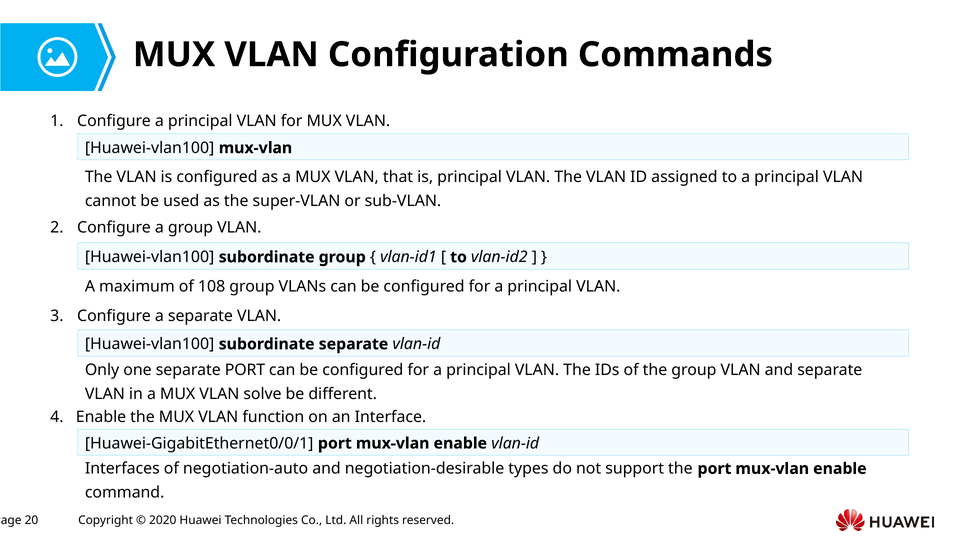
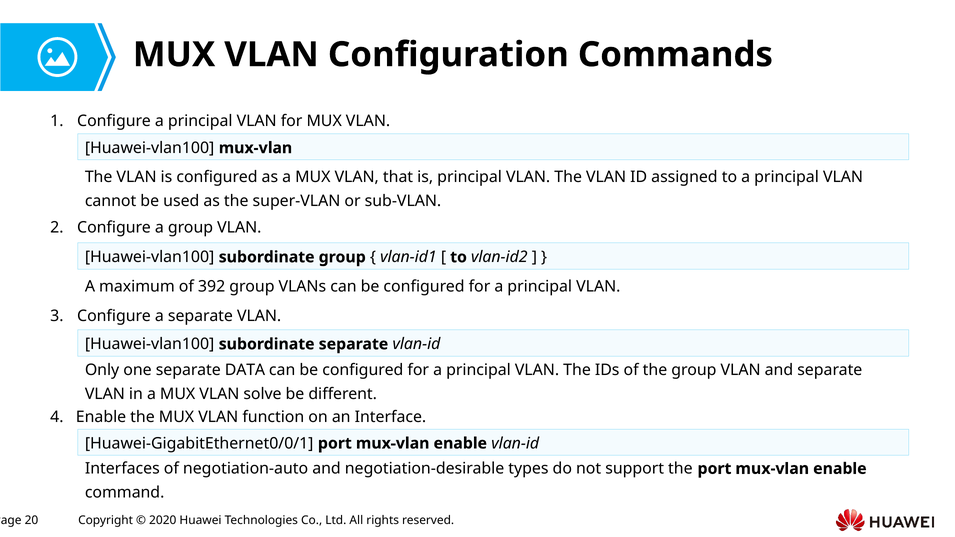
108: 108 -> 392
separate PORT: PORT -> DATA
